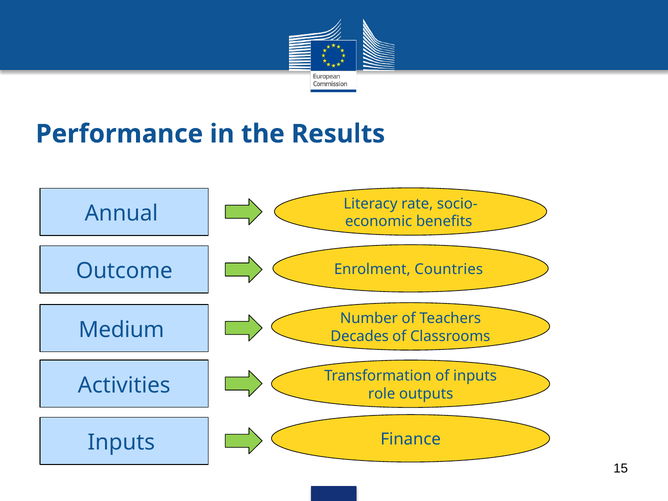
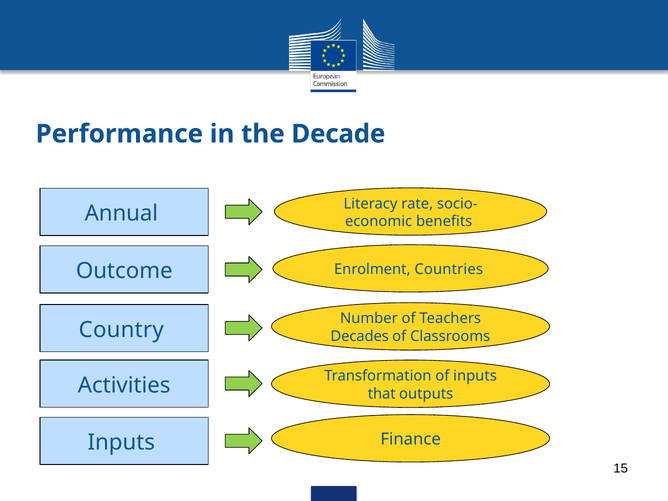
Results: Results -> Decade
Medium: Medium -> Country
role: role -> that
